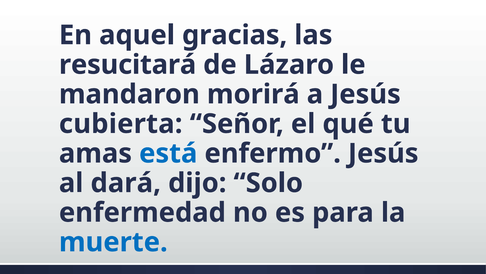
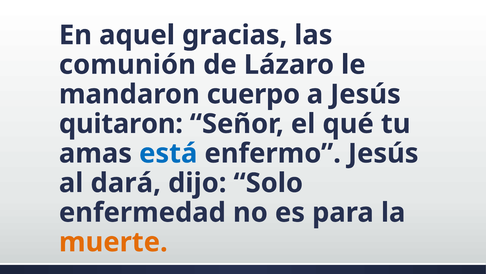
resucitará: resucitará -> comunión
morirá: morirá -> cuerpo
cubierta: cubierta -> quitaron
muerte colour: blue -> orange
